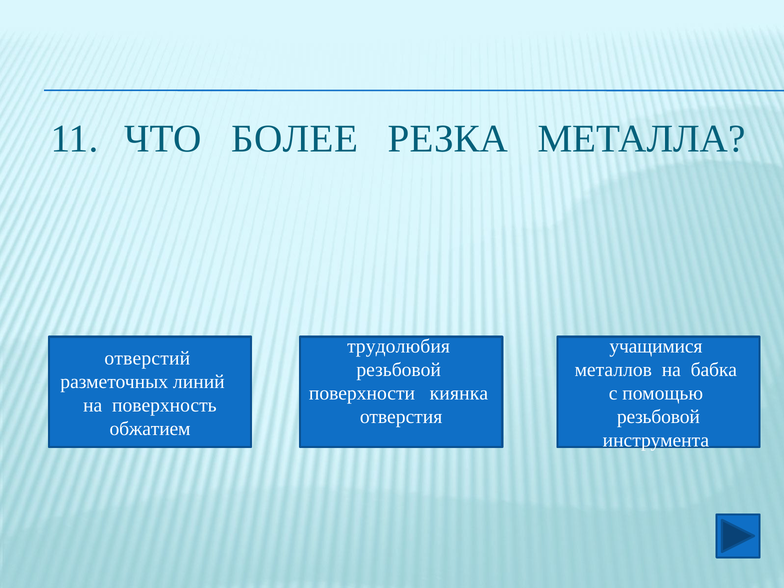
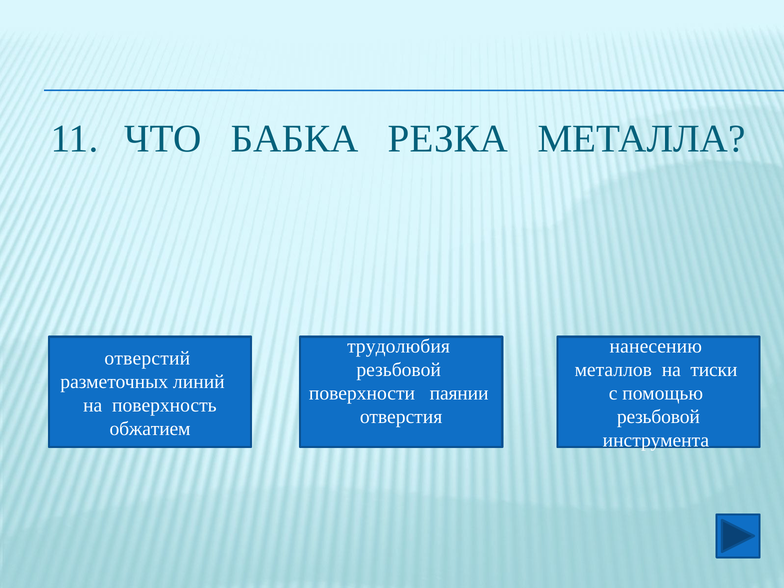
БОЛЕЕ: БОЛЕЕ -> БАБКА
учащимися: учащимися -> нанесению
бабка: бабка -> тиски
киянка: киянка -> паянии
